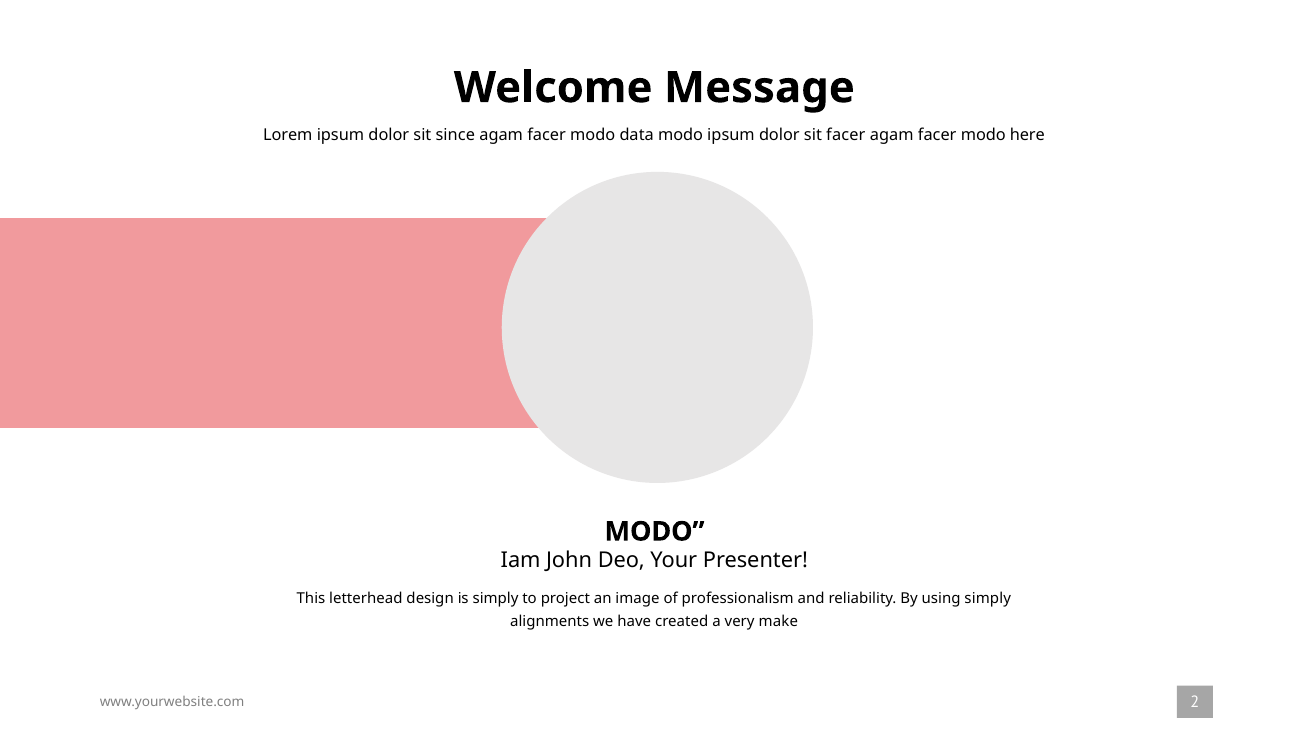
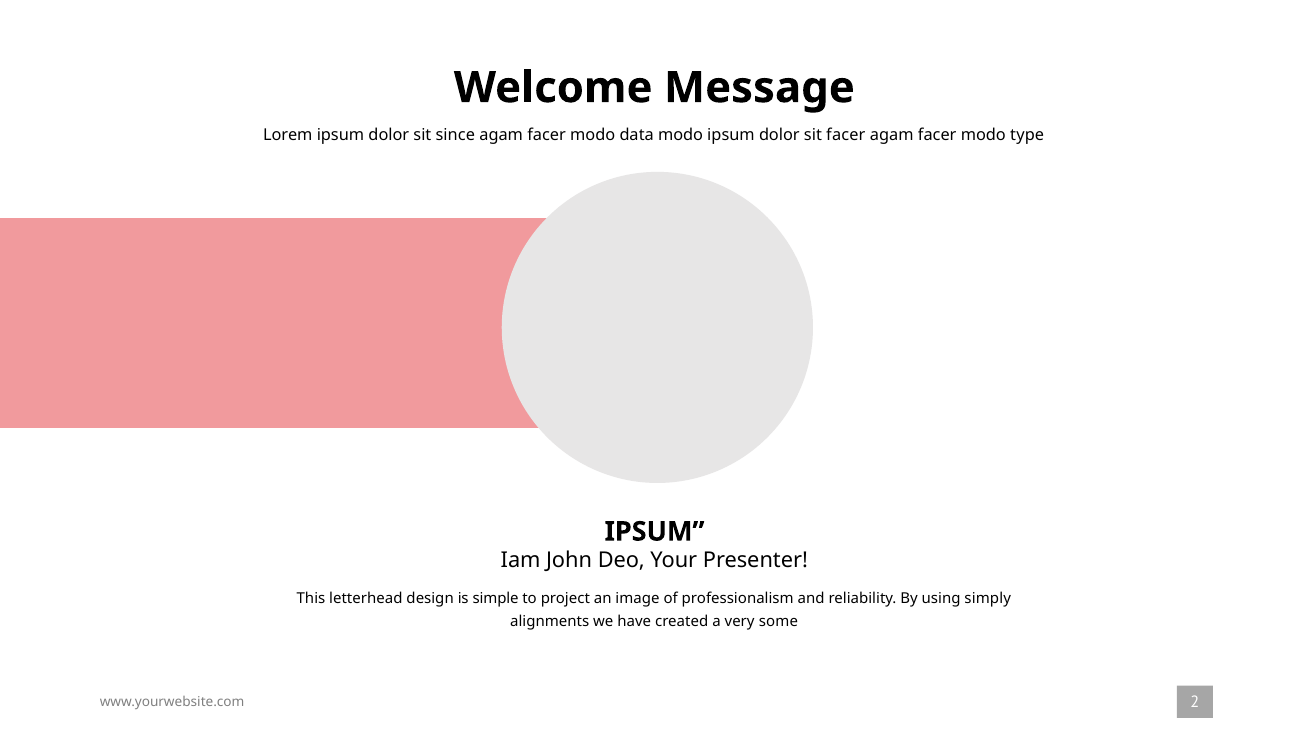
here: here -> type
MODO at (655, 532): MODO -> IPSUM
is simply: simply -> simple
make: make -> some
